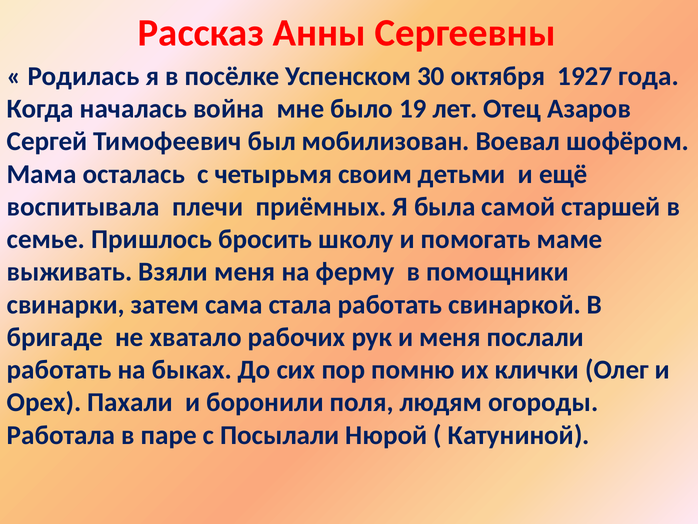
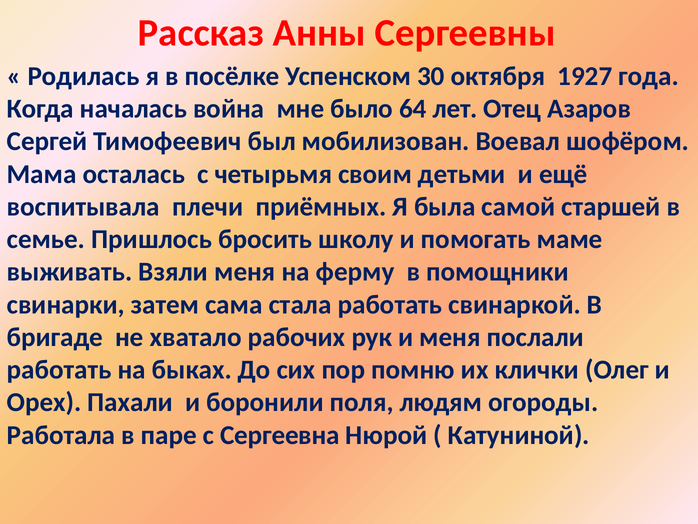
19: 19 -> 64
Посылали: Посылали -> Сергеевна
